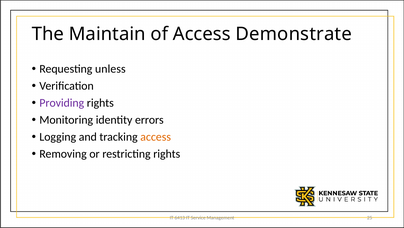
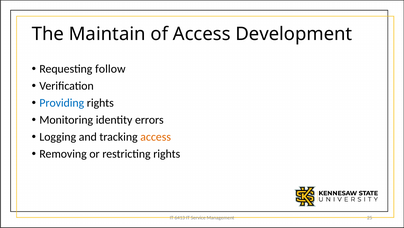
Demonstrate: Demonstrate -> Development
unless: unless -> follow
Providing colour: purple -> blue
